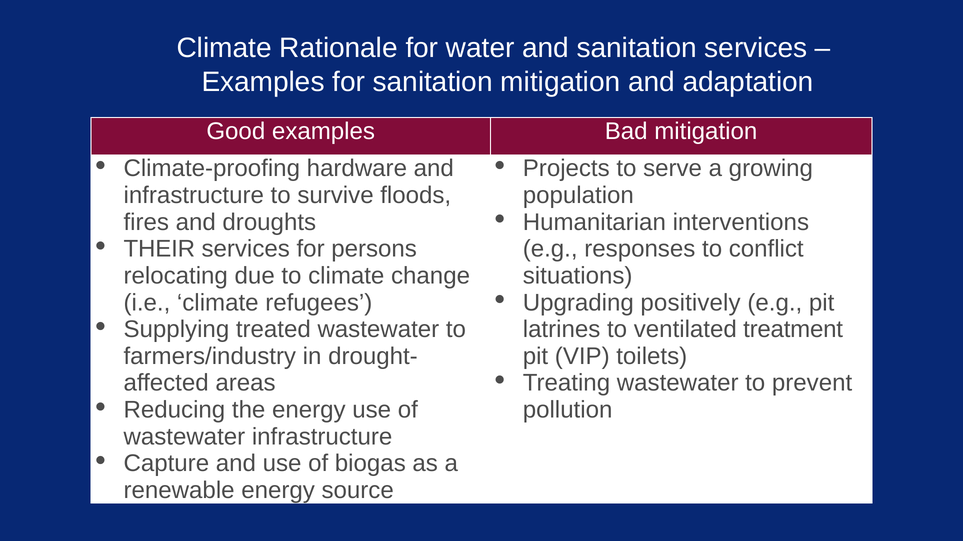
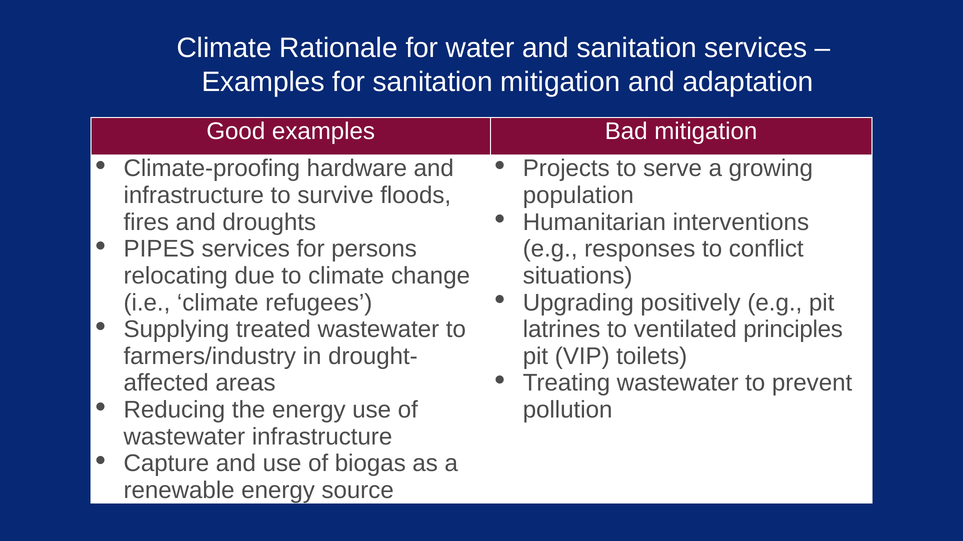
THEIR: THEIR -> PIPES
treatment: treatment -> principles
